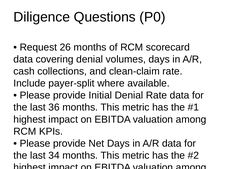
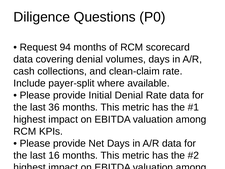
26: 26 -> 94
34: 34 -> 16
